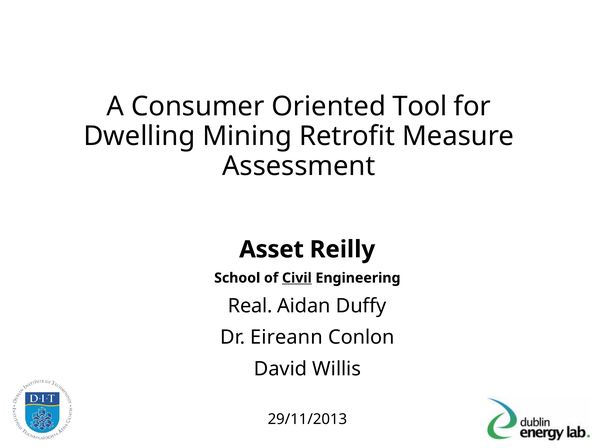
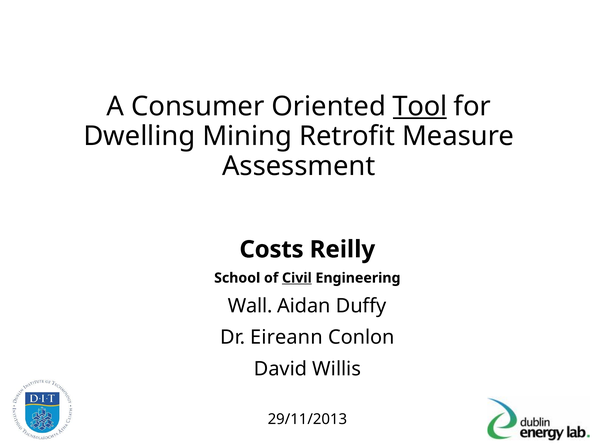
Tool underline: none -> present
Asset: Asset -> Costs
Real: Real -> Wall
